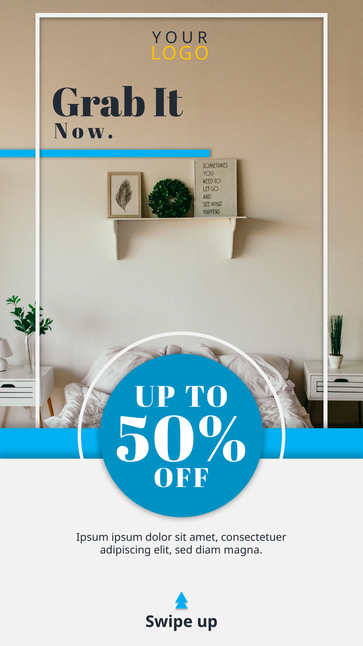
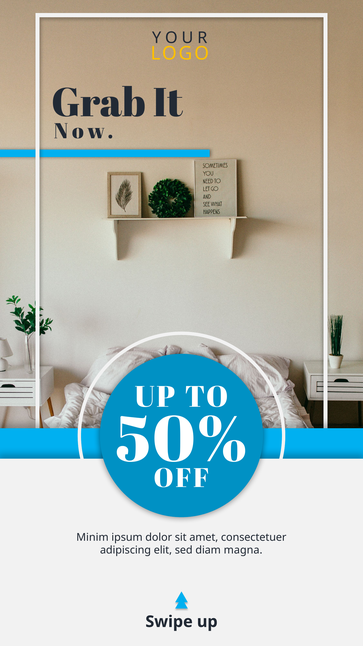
Ipsum at (92, 537): Ipsum -> Minim
